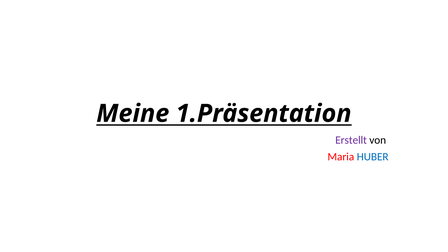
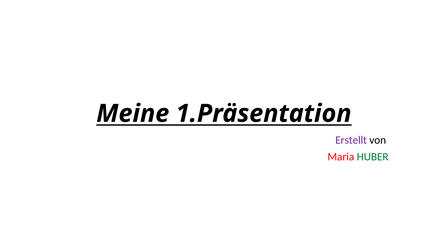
HUBER colour: blue -> green
